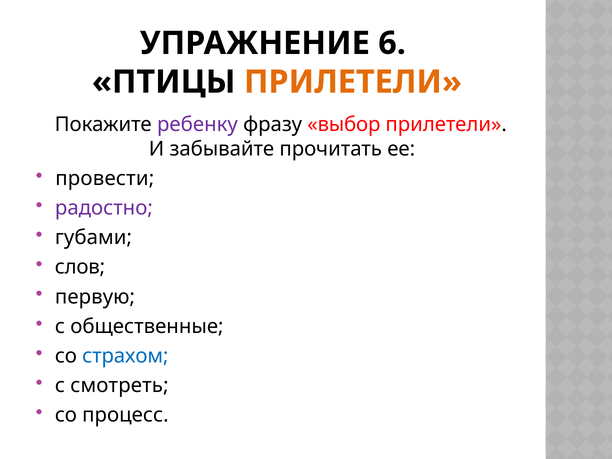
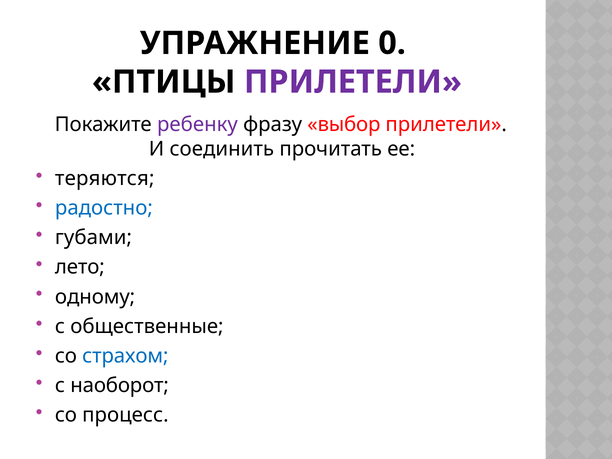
6: 6 -> 0
ПРИЛЕТЕЛИ at (353, 82) colour: orange -> purple
забывайте: забывайте -> соединить
провести: провести -> теряются
радостно colour: purple -> blue
слов: слов -> лето
первую: первую -> одному
смотреть: смотреть -> наоборот
